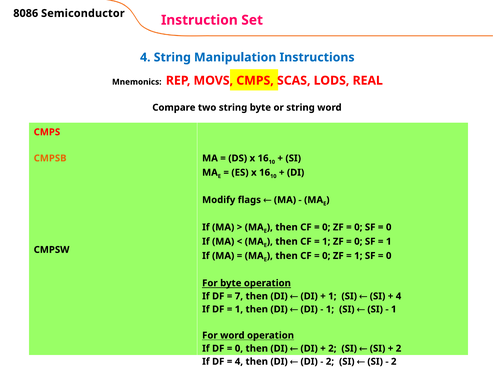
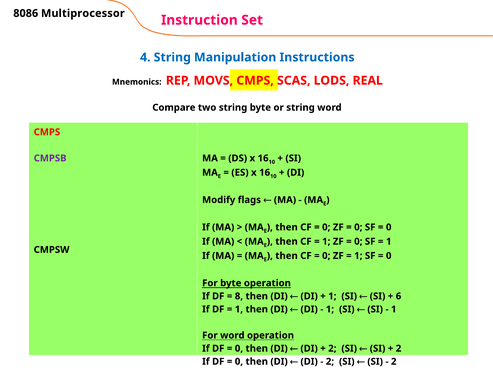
Semiconductor: Semiconductor -> Multiprocessor
CMPSB colour: orange -> purple
7: 7 -> 8
4 at (399, 296): 4 -> 6
4 at (239, 361): 4 -> 0
